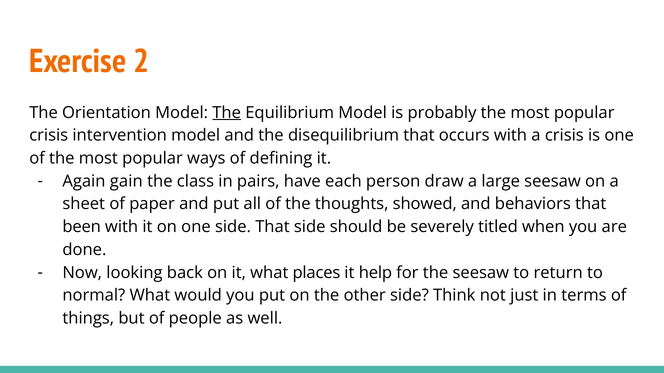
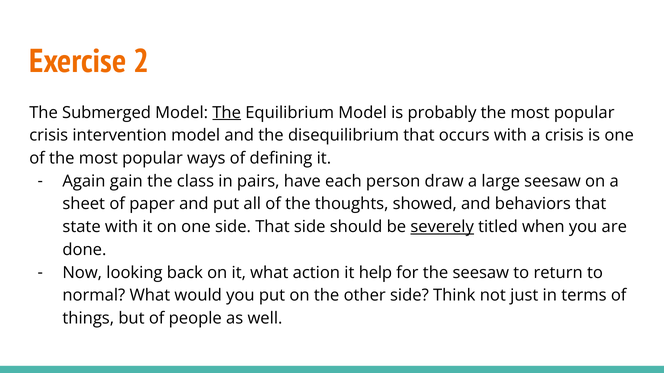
Orientation: Orientation -> Submerged
been: been -> state
severely underline: none -> present
places: places -> action
